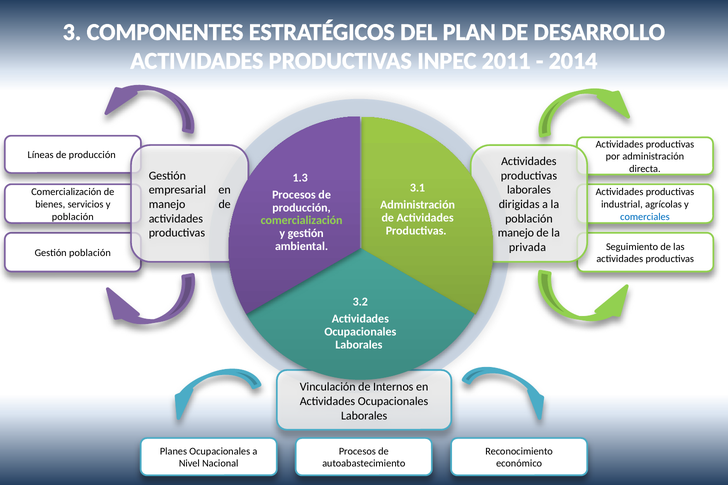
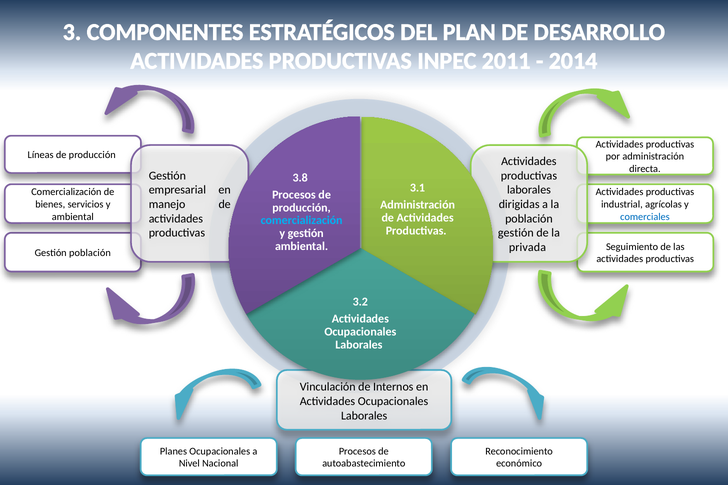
1.3: 1.3 -> 3.8
población at (73, 217): población -> ambiental
comercialización at (302, 221) colour: light green -> light blue
manejo at (516, 233): manejo -> gestión
